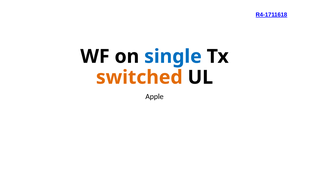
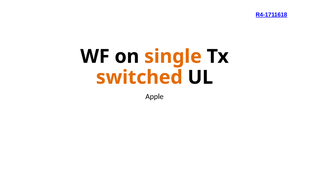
single colour: blue -> orange
